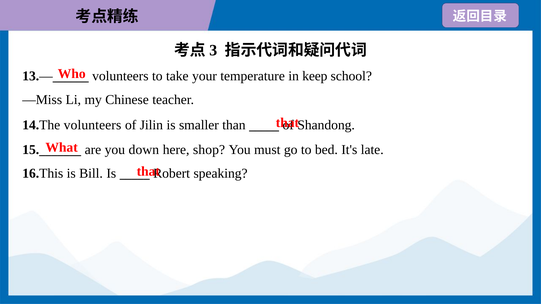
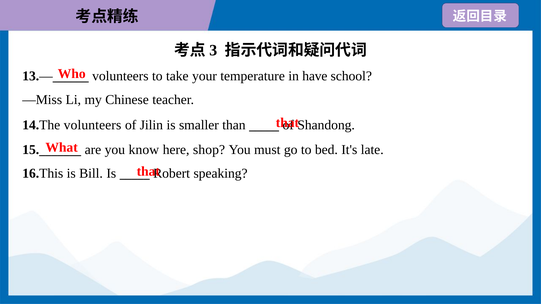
keep: keep -> have
down: down -> know
